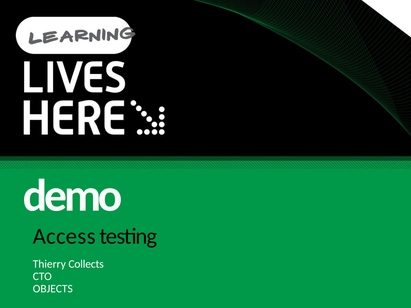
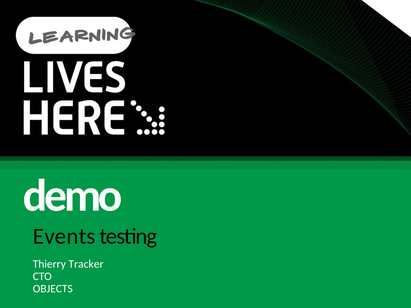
Access: Access -> Events
Collects: Collects -> Tracker
